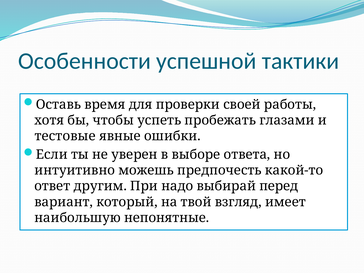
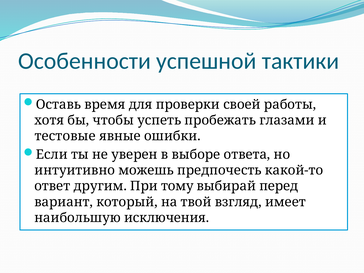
надо: надо -> тому
непонятные: непонятные -> исключения
